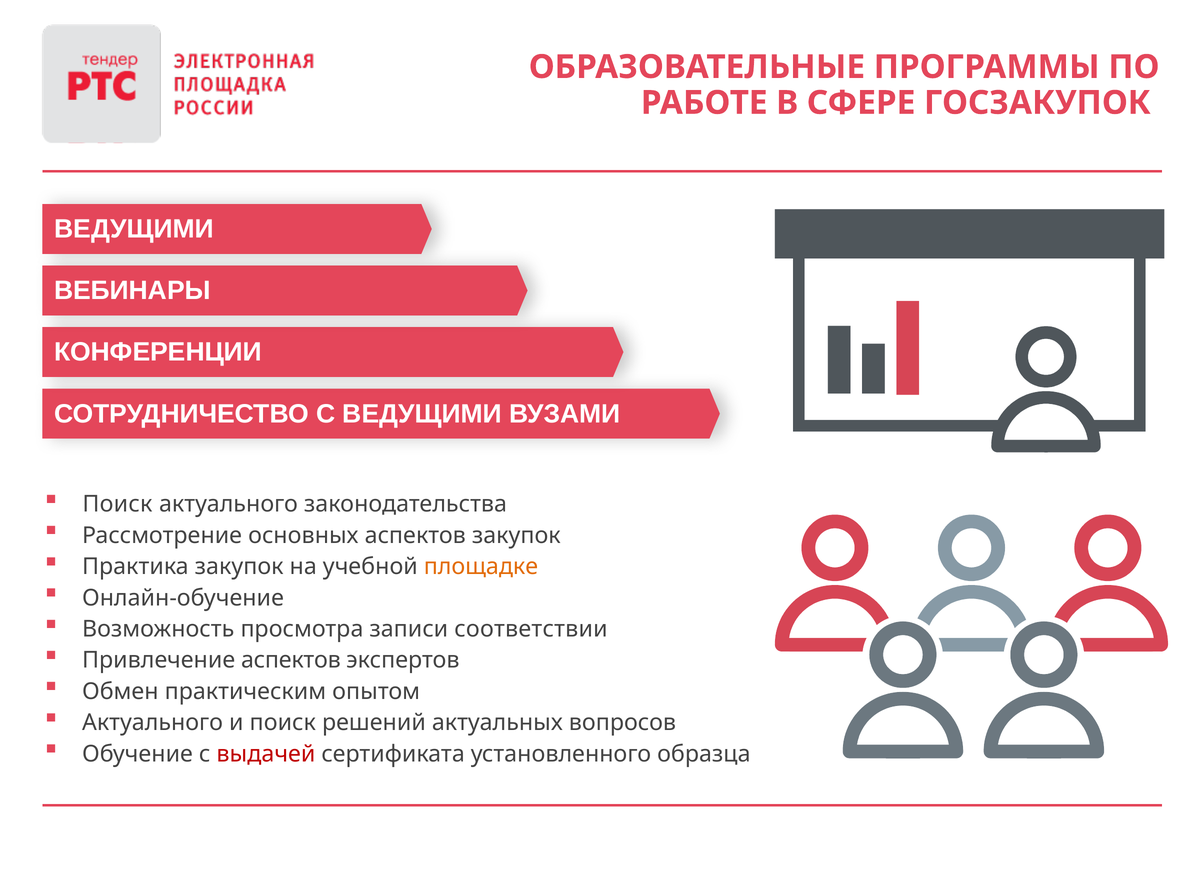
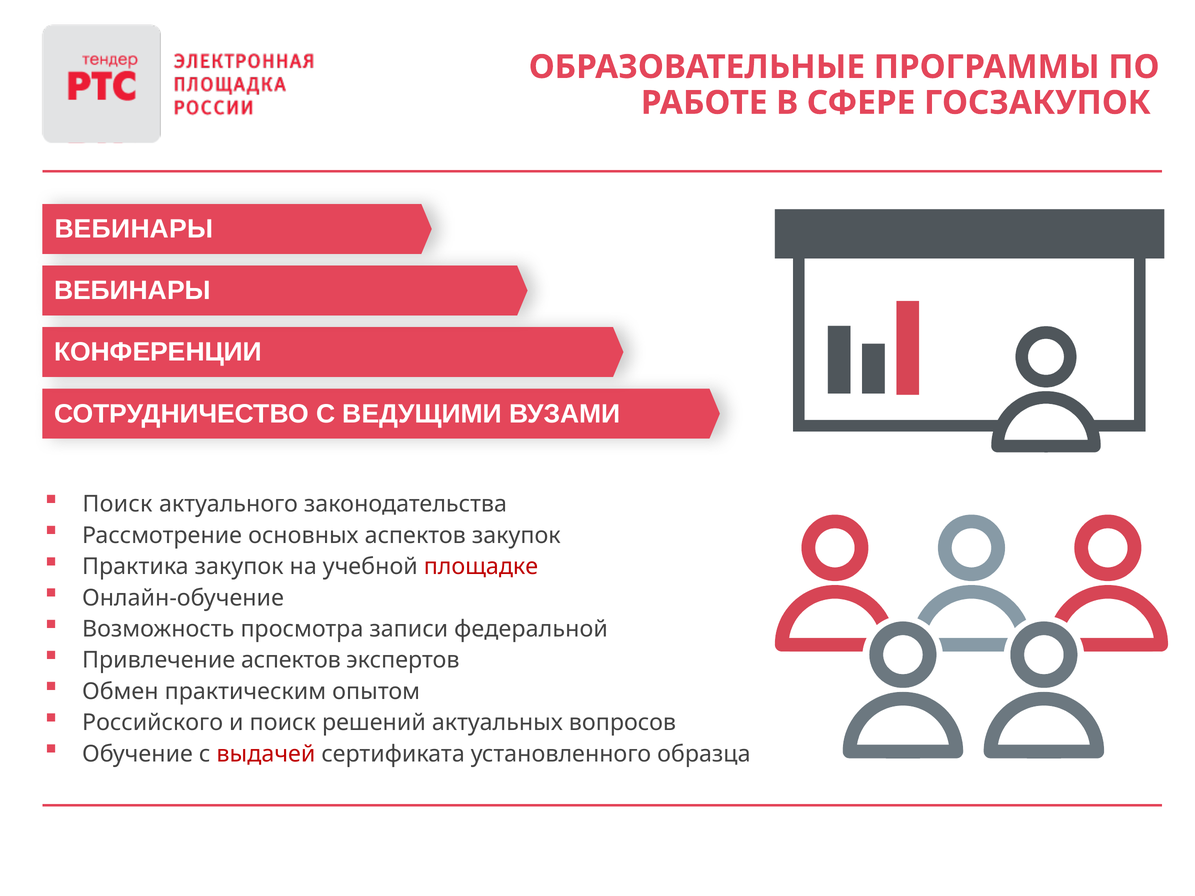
ВЕДУЩИМИ at (134, 229): ВЕДУЩИМИ -> ВЕБИНАРЫ
площадке colour: orange -> red
соответствии: соответствии -> федеральной
Актуального at (153, 723): Актуального -> Российского
